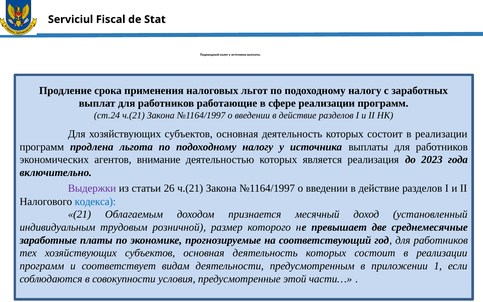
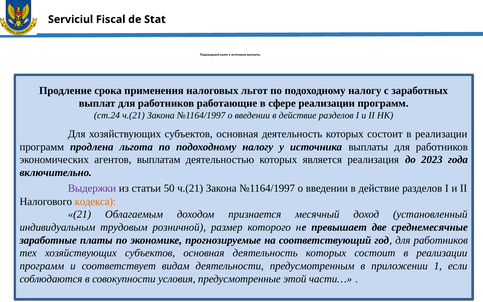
внимание: внимание -> выплатам
26: 26 -> 50
кодекса colour: blue -> orange
